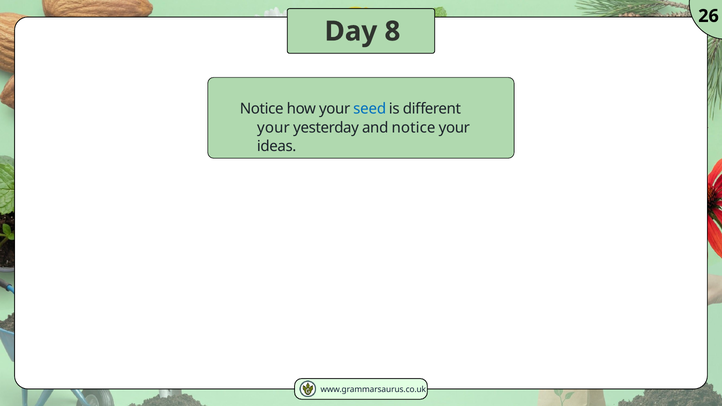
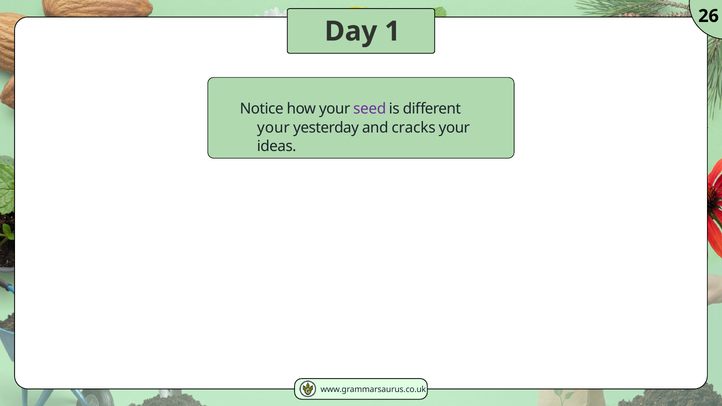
8: 8 -> 1
seed colour: blue -> purple
and notice: notice -> cracks
